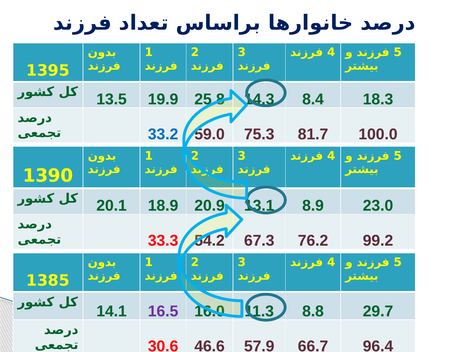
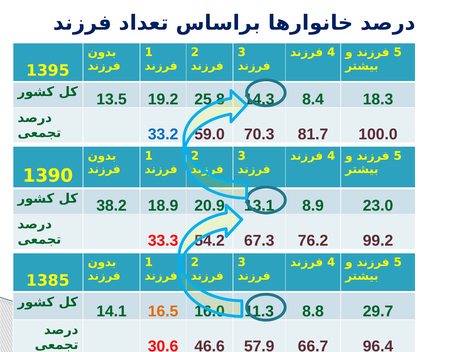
19.9: 19.9 -> 19.2
75.3: 75.3 -> 70.3
20.1: 20.1 -> 38.2
16.5 colour: purple -> orange
